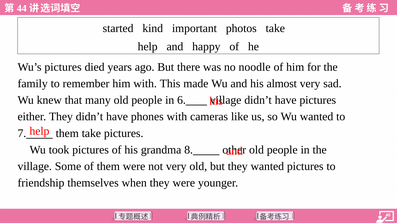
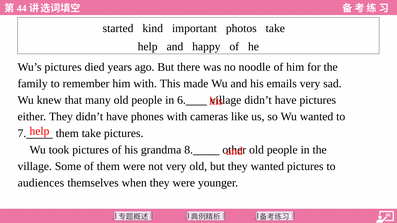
almost: almost -> emails
friendship: friendship -> audiences
